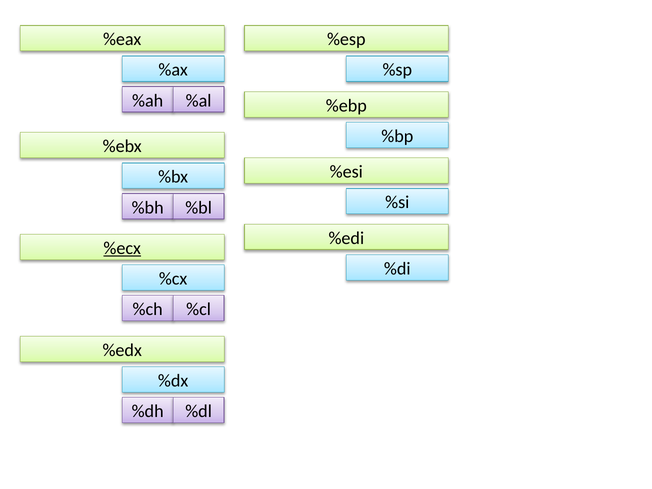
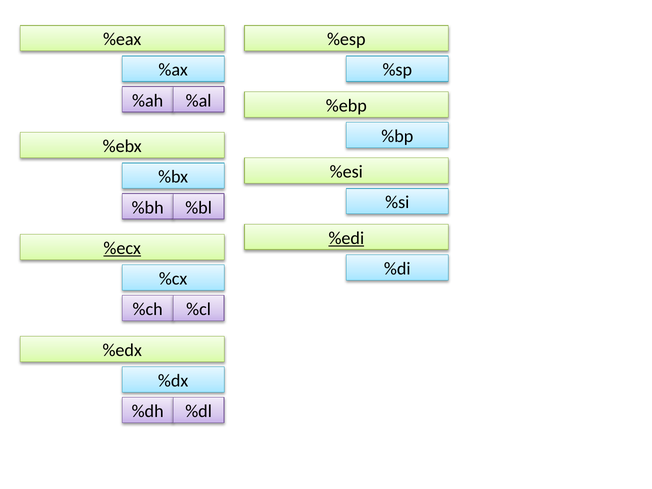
%edi underline: none -> present
